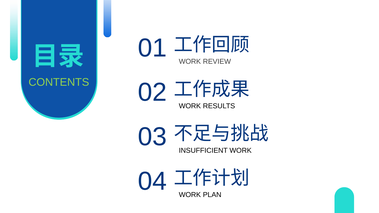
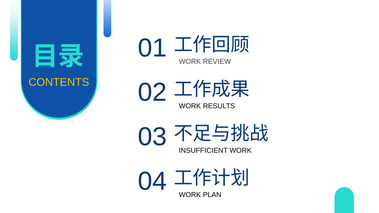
CONTENTS colour: light green -> yellow
